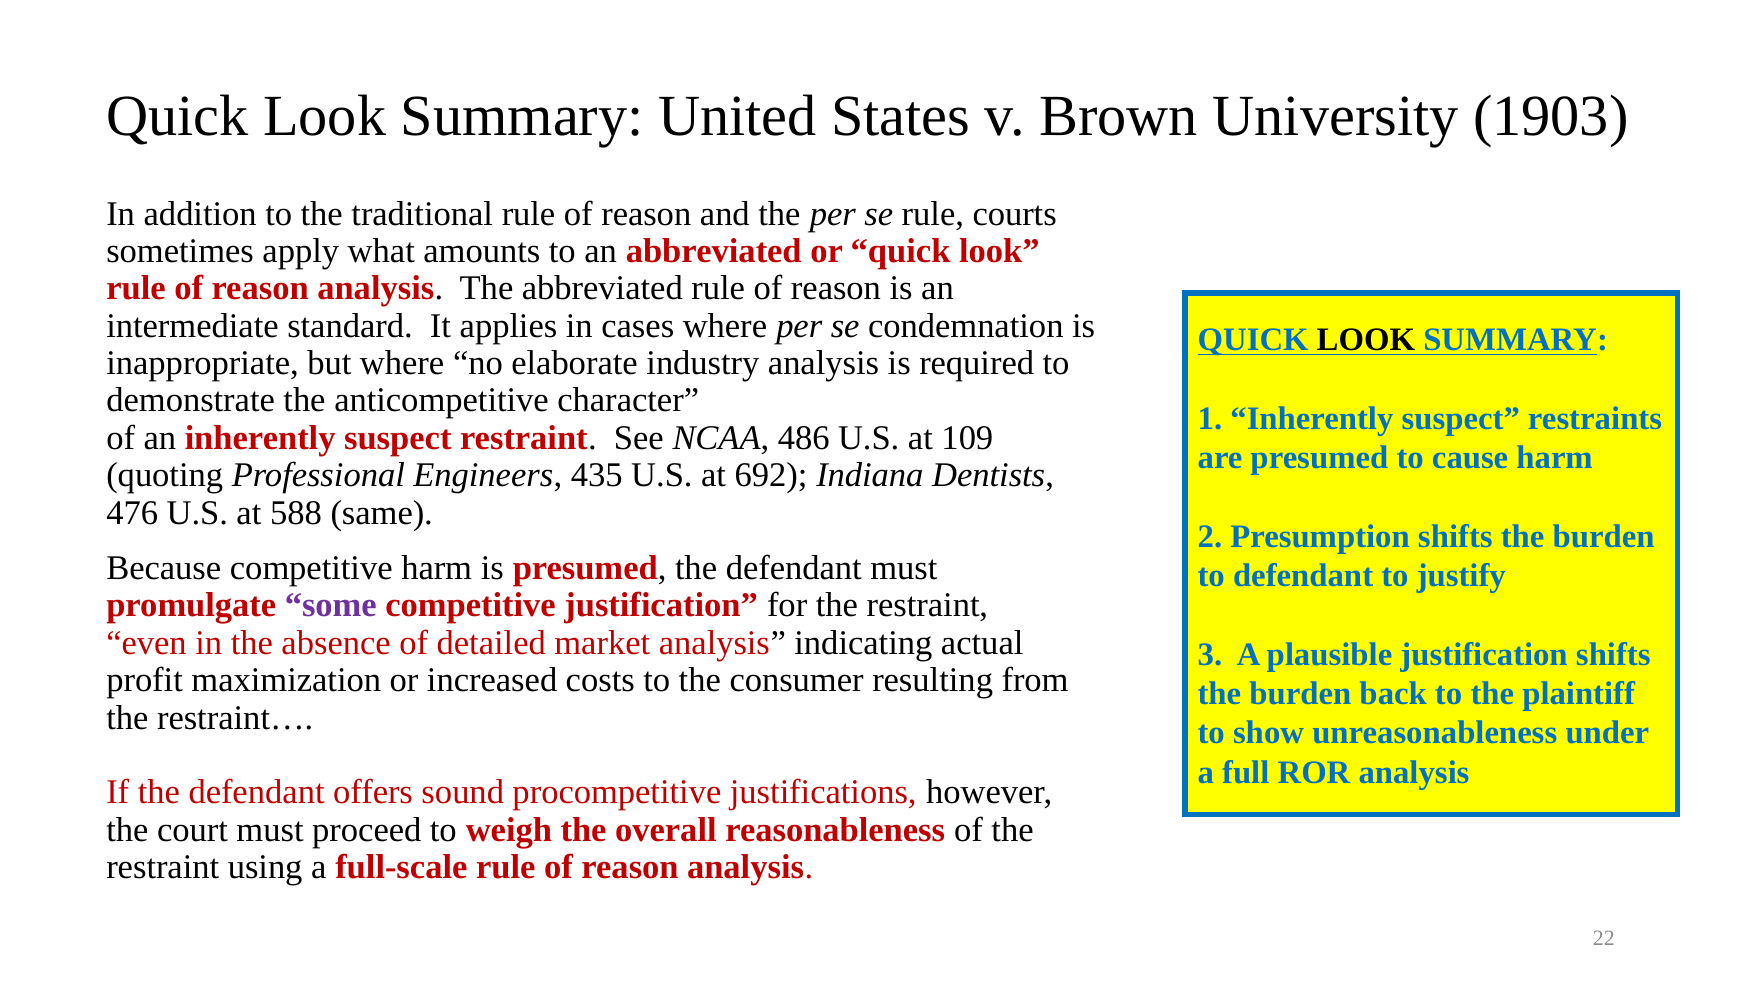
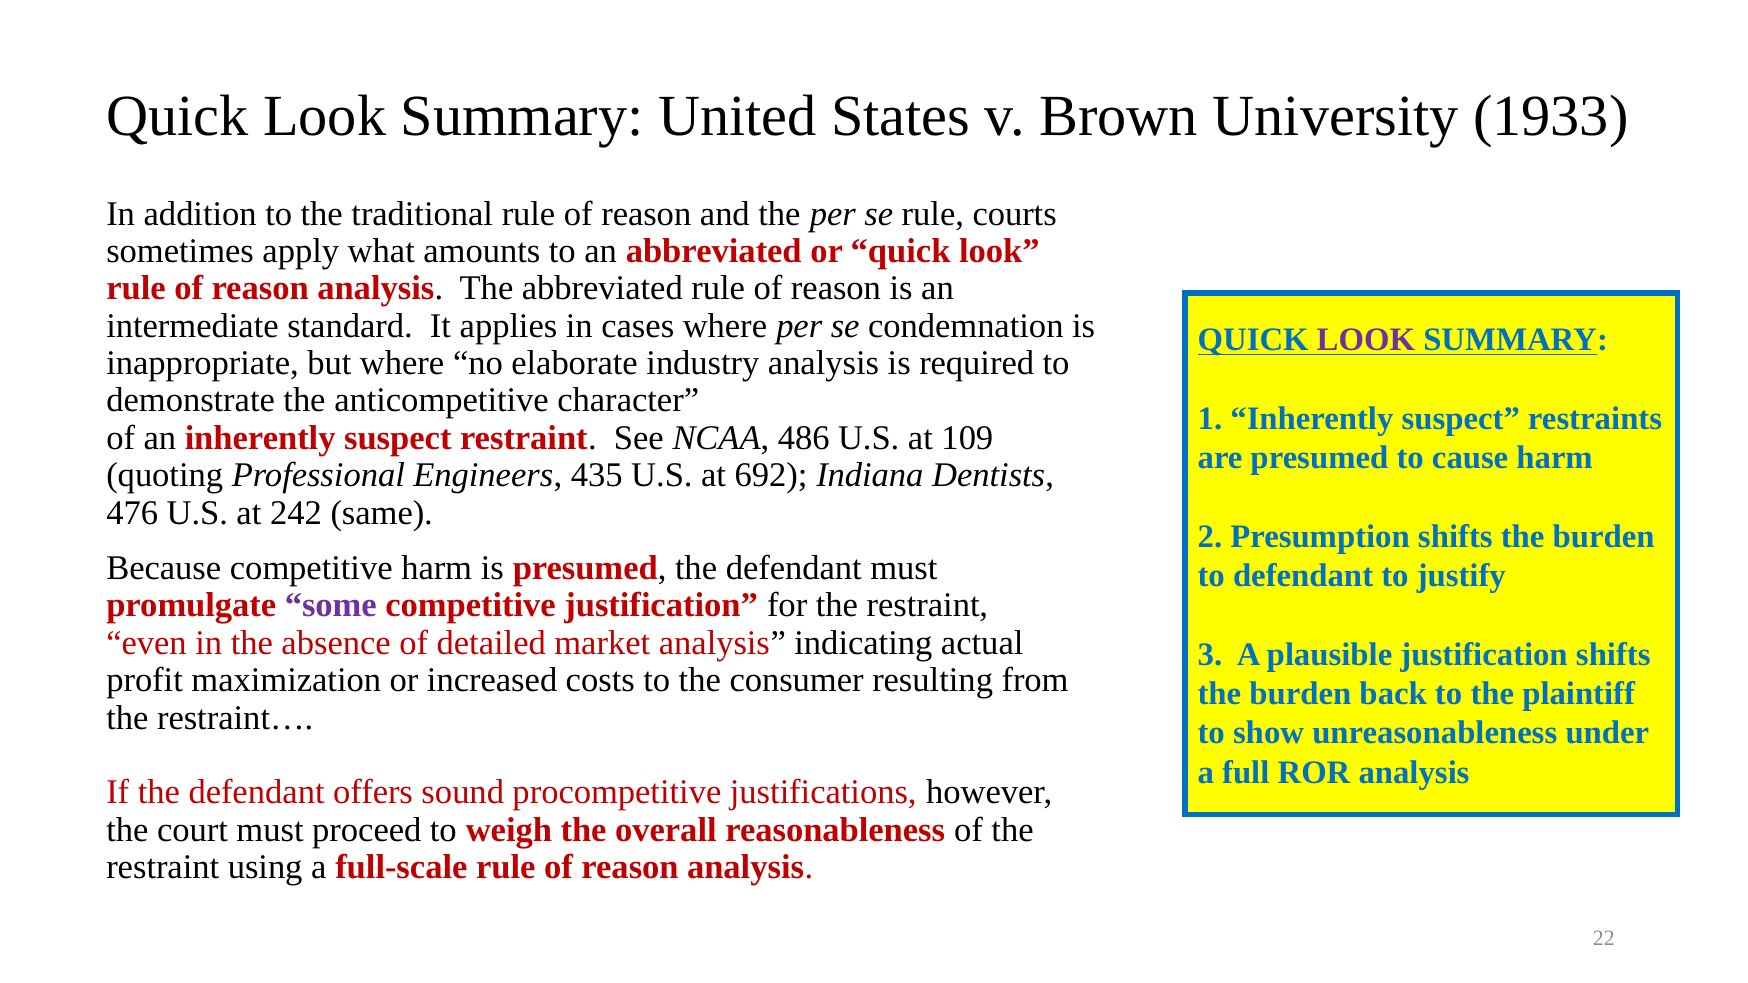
1903: 1903 -> 1933
LOOK at (1366, 340) colour: black -> purple
588: 588 -> 242
